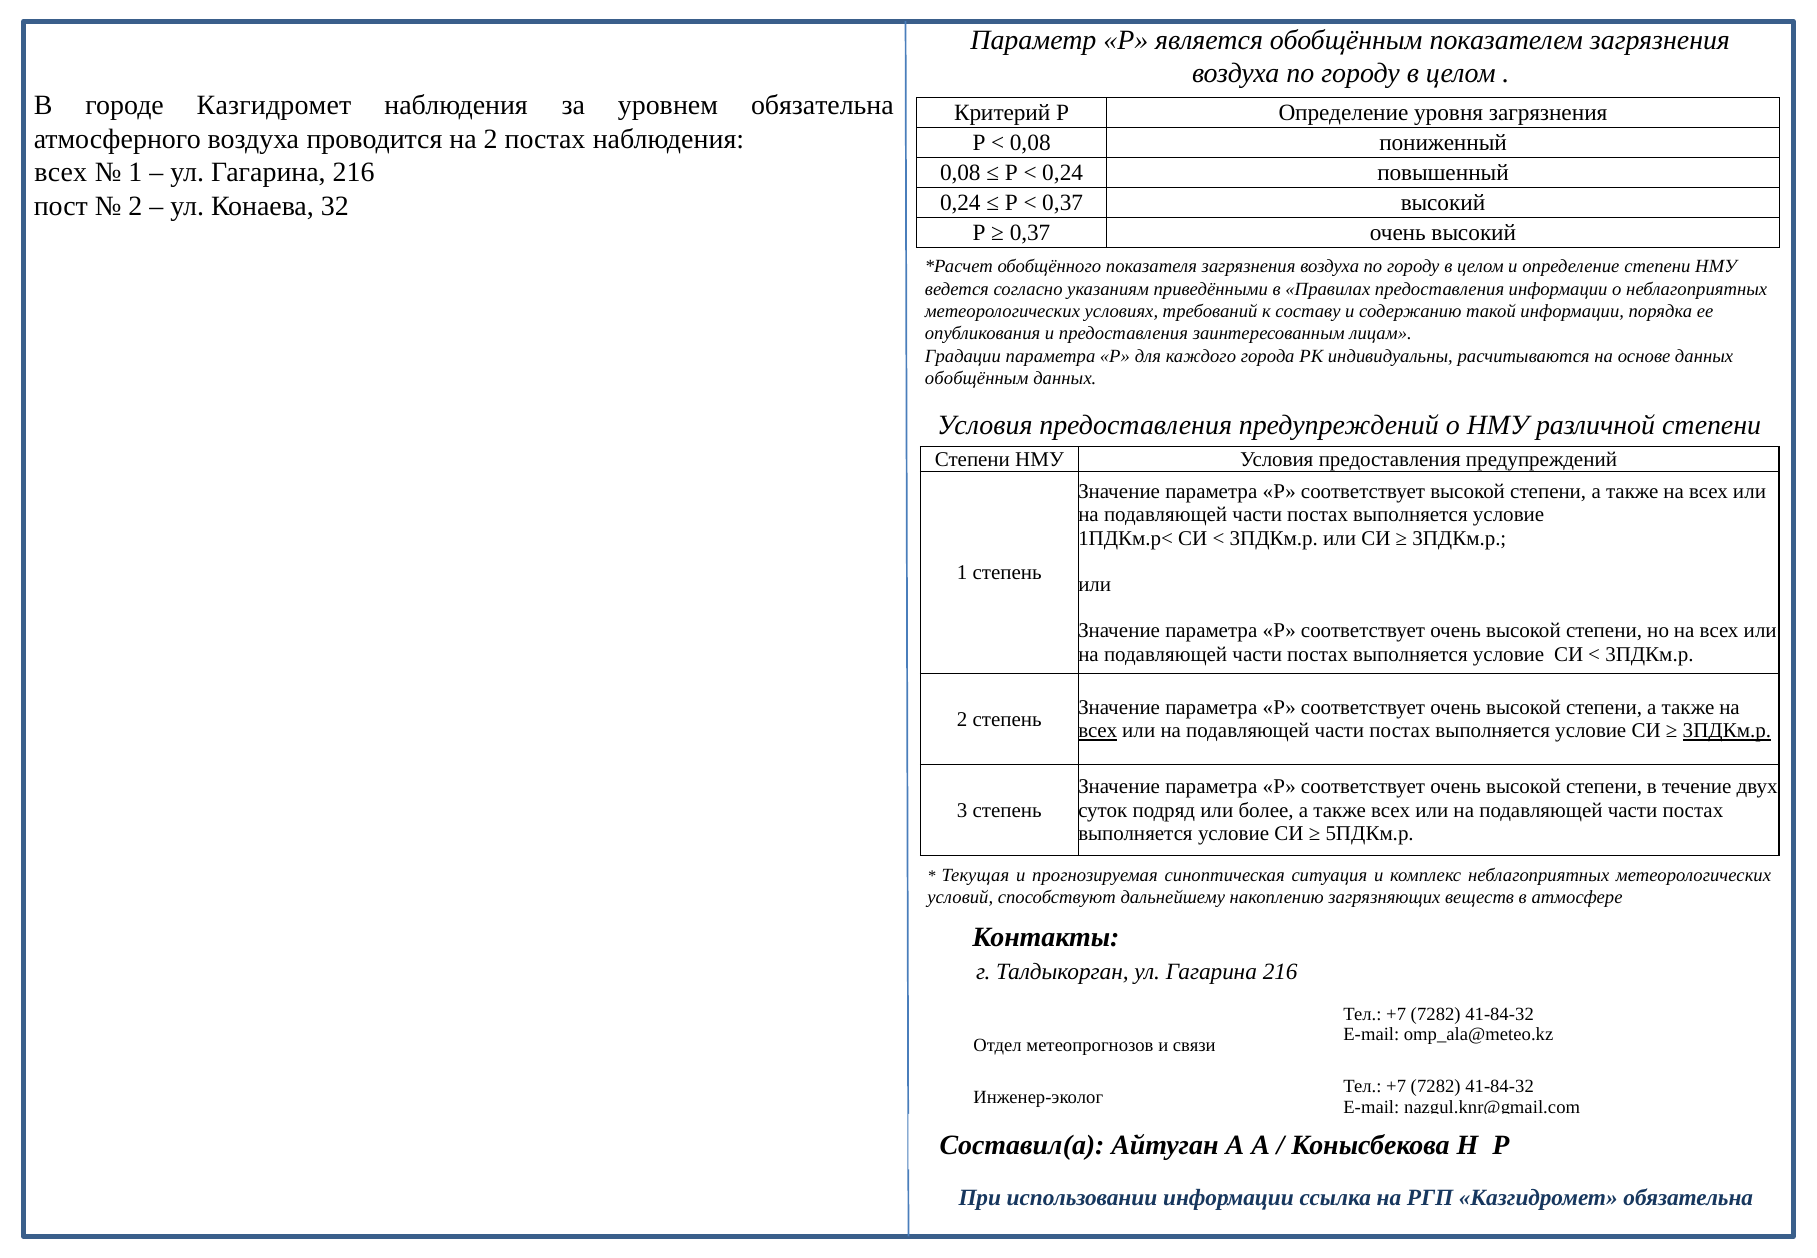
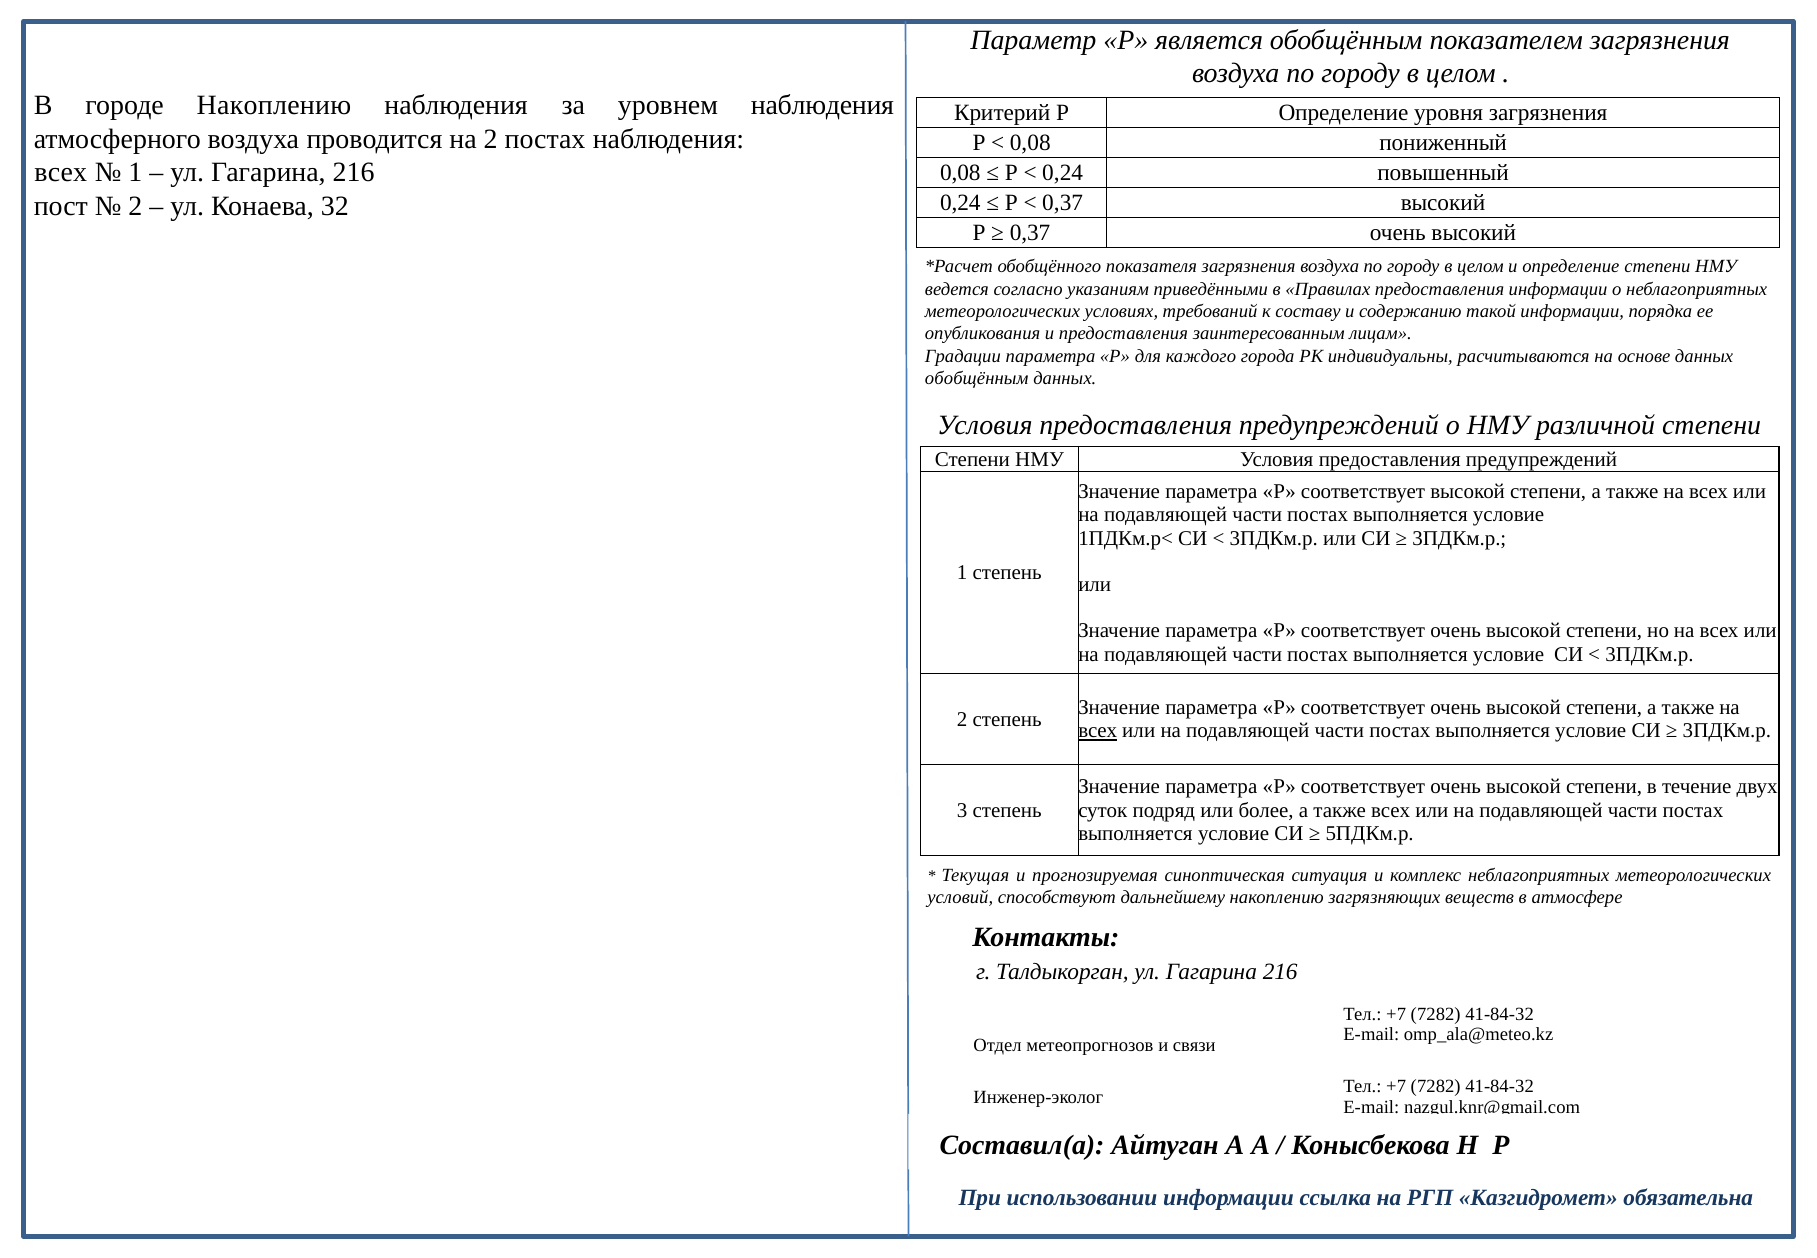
городе Казгидромет: Казгидромет -> Накоплению
уровнем обязательна: обязательна -> наблюдения
3ПДКм.р at (1727, 731) underline: present -> none
